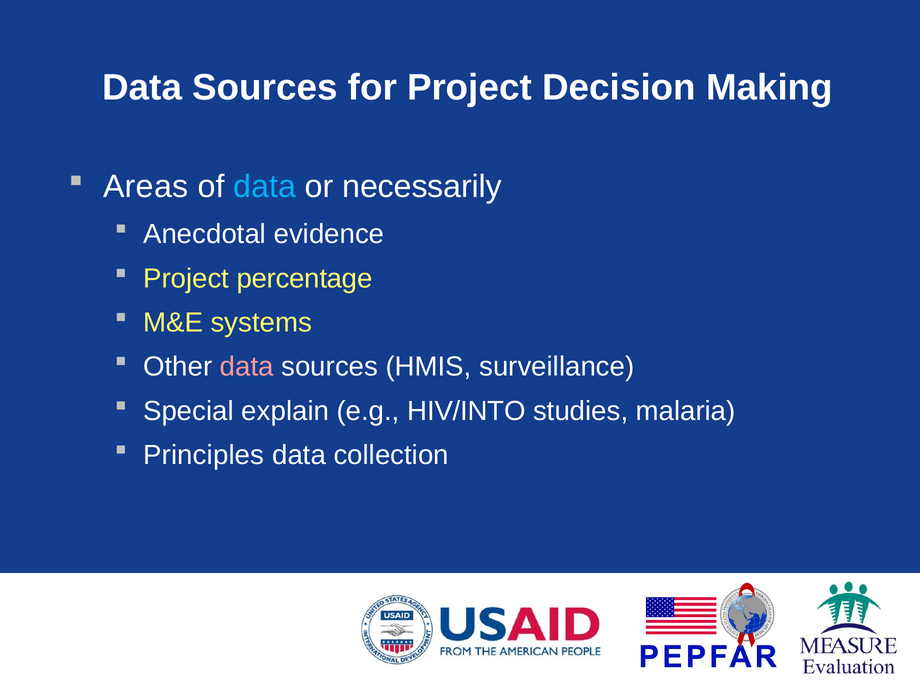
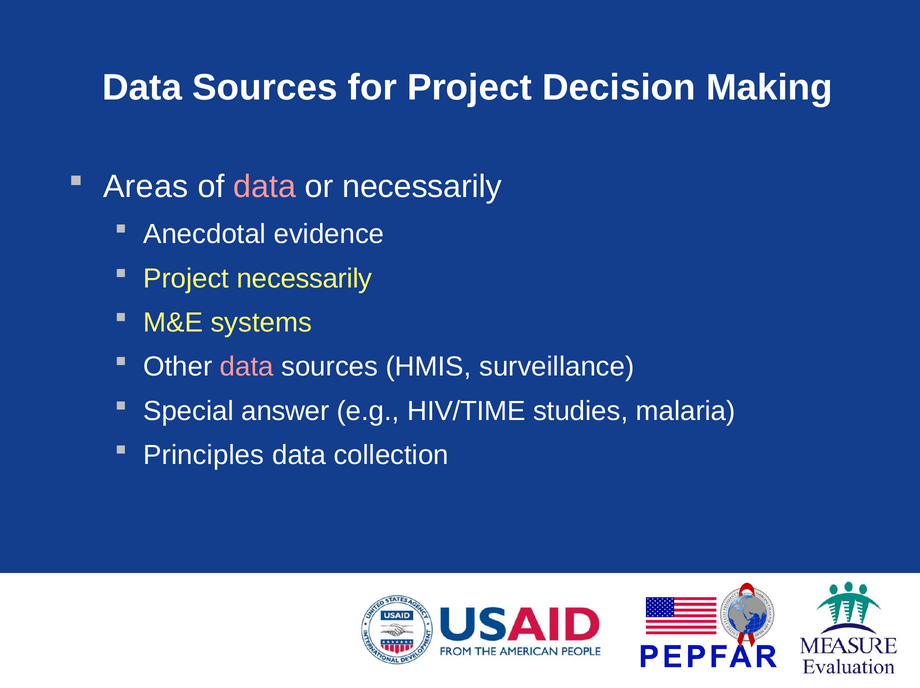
data at (265, 187) colour: light blue -> pink
Project percentage: percentage -> necessarily
explain: explain -> answer
HIV/INTO: HIV/INTO -> HIV/TIME
